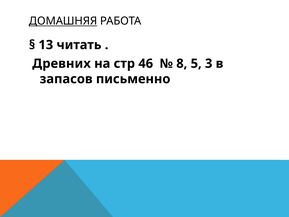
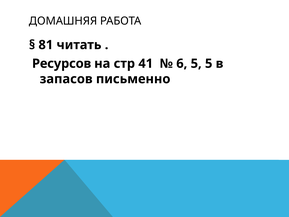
ДОМАШНЯЯ underline: present -> none
13: 13 -> 81
Древних: Древних -> Ресурсов
46: 46 -> 41
8: 8 -> 6
5 3: 3 -> 5
